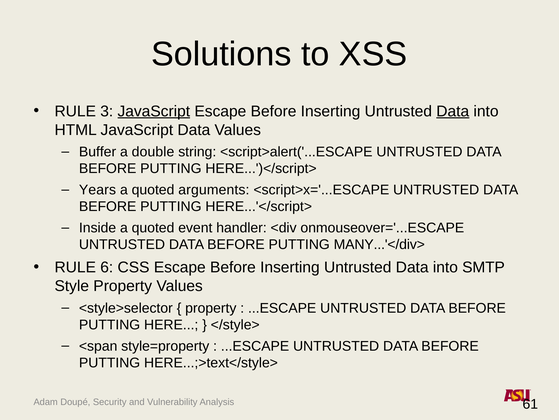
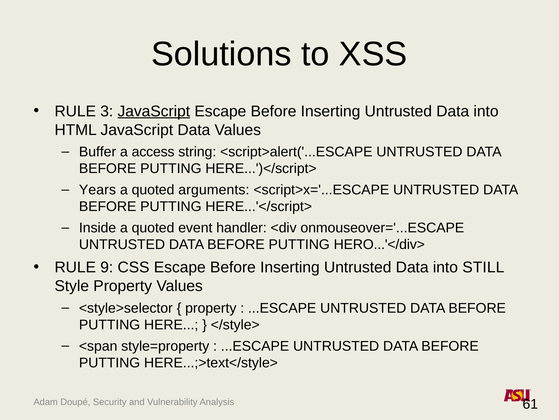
Data at (453, 111) underline: present -> none
double: double -> access
MANY...'</div>: MANY...'</div> -> HERO...'</div>
6: 6 -> 9
SMTP: SMTP -> STILL
